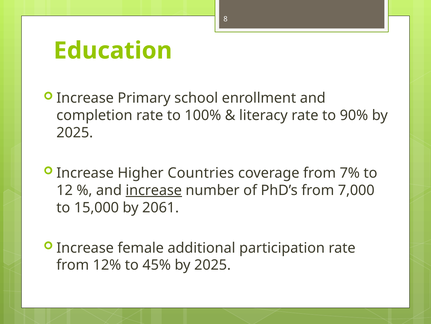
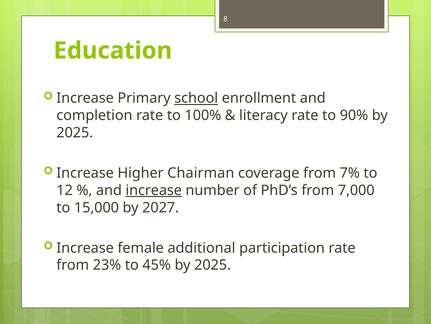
school underline: none -> present
Countries: Countries -> Chairman
2061: 2061 -> 2027
12%: 12% -> 23%
